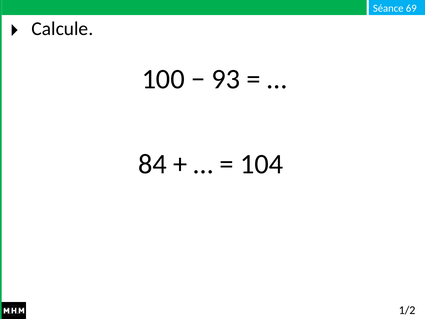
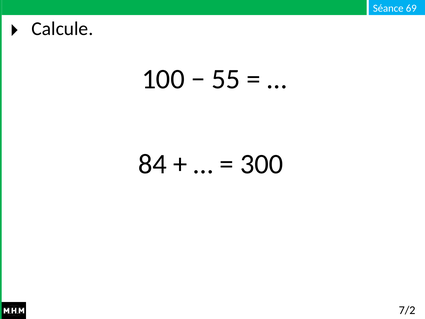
93: 93 -> 55
104: 104 -> 300
1/2: 1/2 -> 7/2
